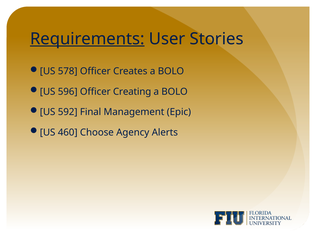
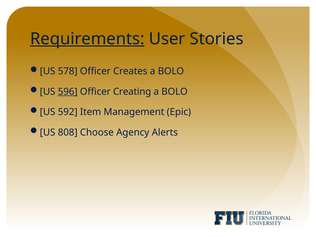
596 underline: none -> present
Final: Final -> Item
460: 460 -> 808
